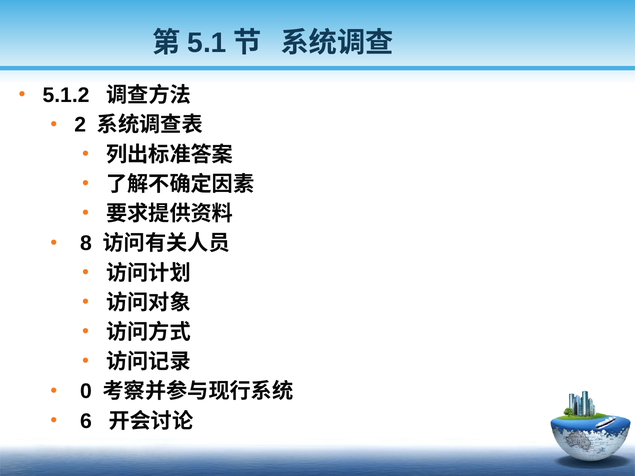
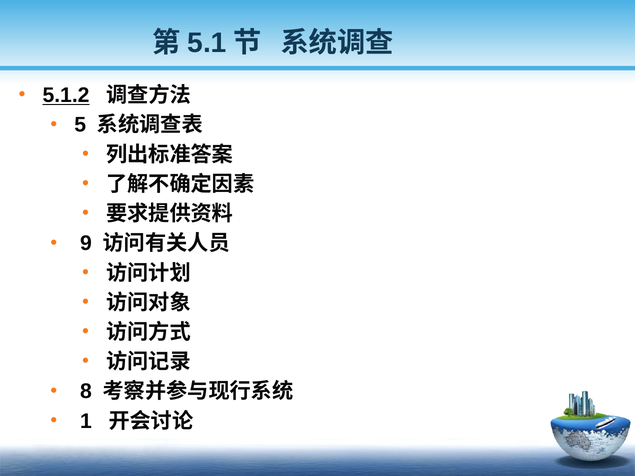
5.1.2 underline: none -> present
2: 2 -> 5
8: 8 -> 9
0: 0 -> 8
6: 6 -> 1
